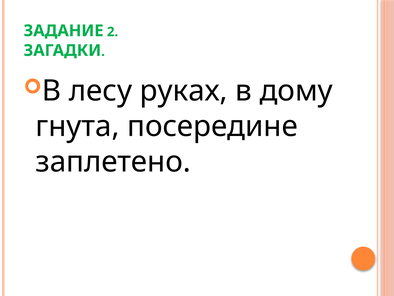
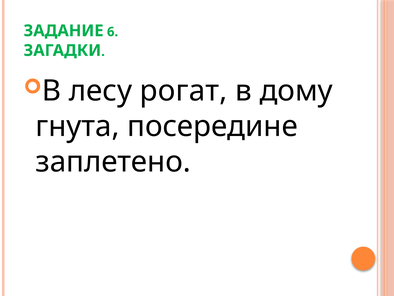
2: 2 -> 6
руках: руках -> рогат
